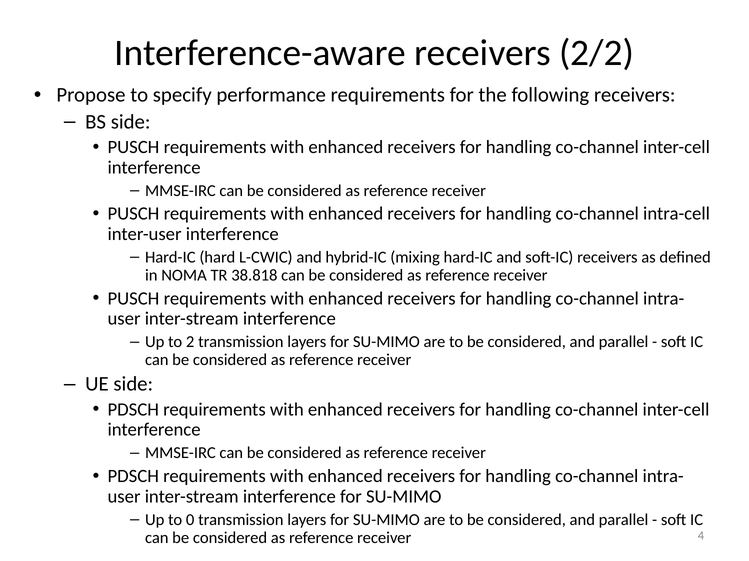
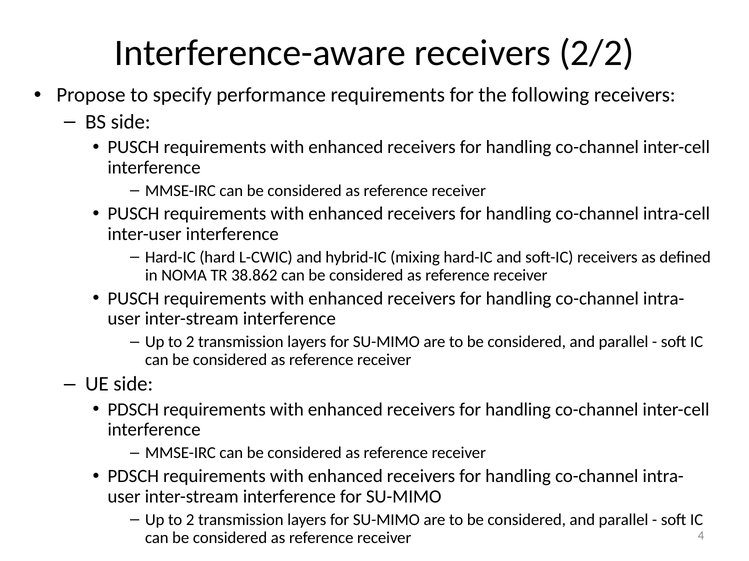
38.818: 38.818 -> 38.862
0 at (190, 520): 0 -> 2
